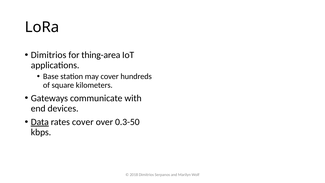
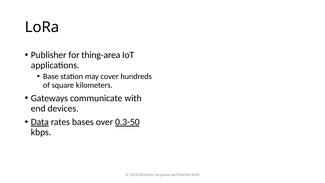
Dimitrios at (49, 55): Dimitrios -> Publisher
rates cover: cover -> bases
0.3-50 underline: none -> present
